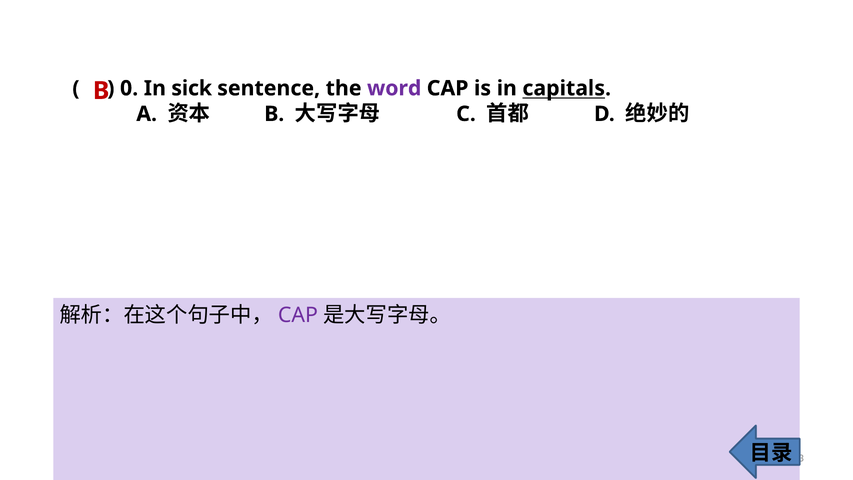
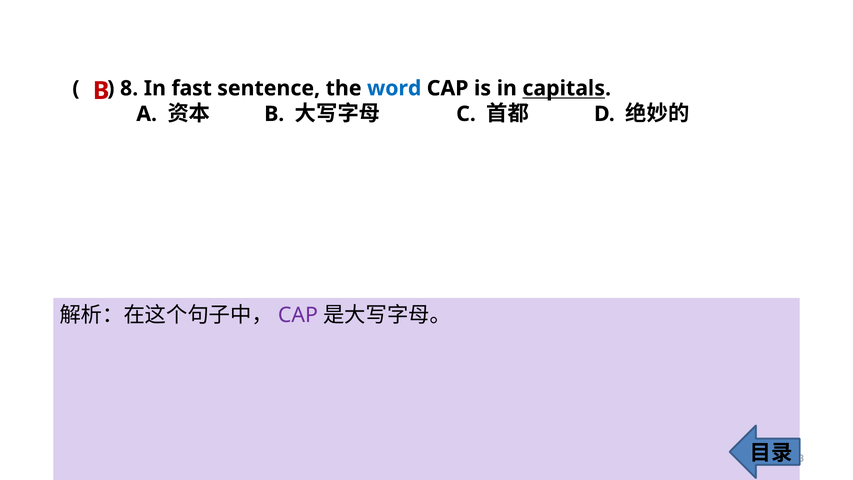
0: 0 -> 8
sick: sick -> fast
word colour: purple -> blue
